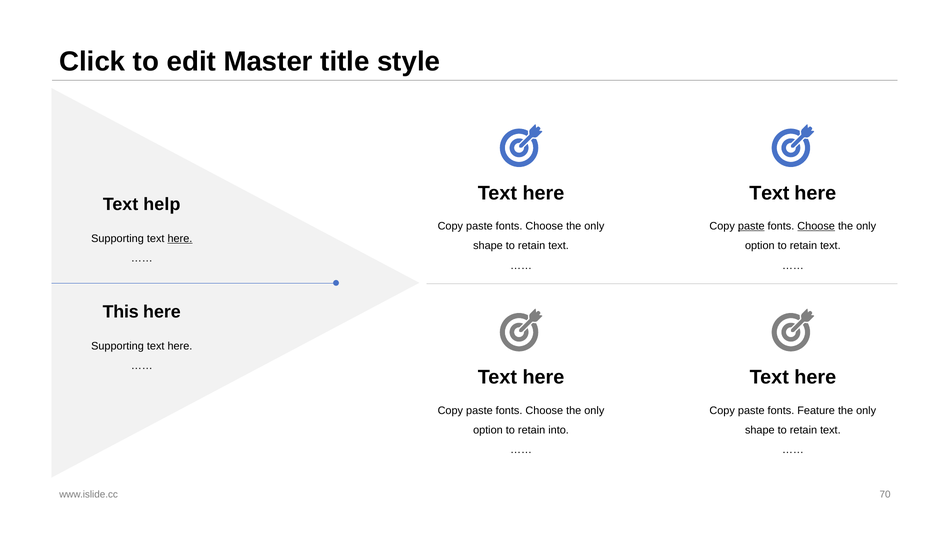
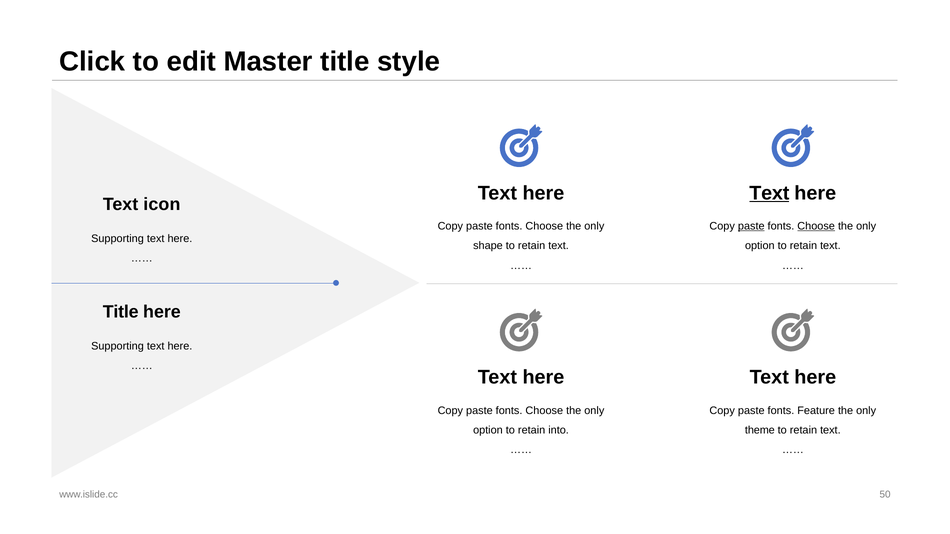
Text at (769, 193) underline: none -> present
help: help -> icon
here at (180, 239) underline: present -> none
This at (121, 312): This -> Title
shape at (760, 430): shape -> theme
70: 70 -> 50
